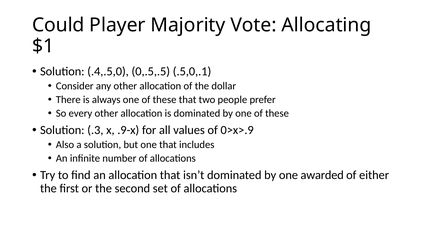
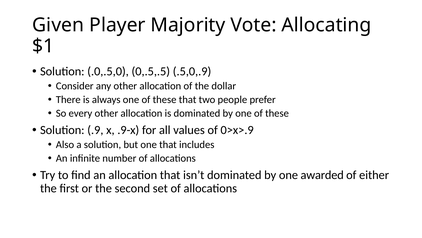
Could: Could -> Given
.4,.5,0: .4,.5,0 -> .0,.5,0
.5,0,.1: .5,0,.1 -> .5,0,.9
.3: .3 -> .9
